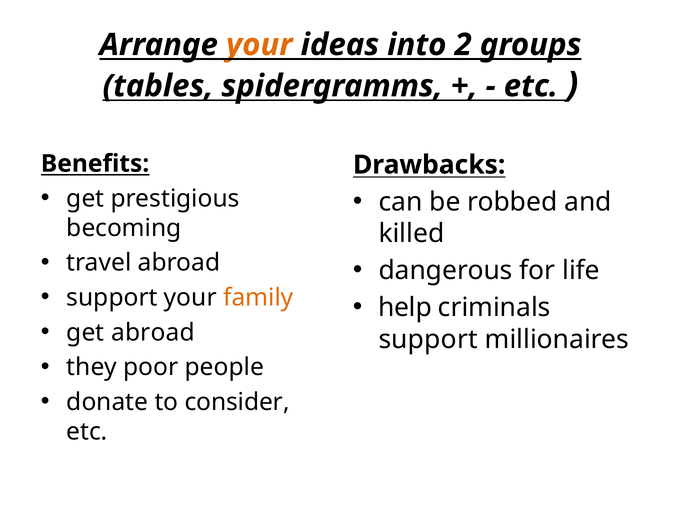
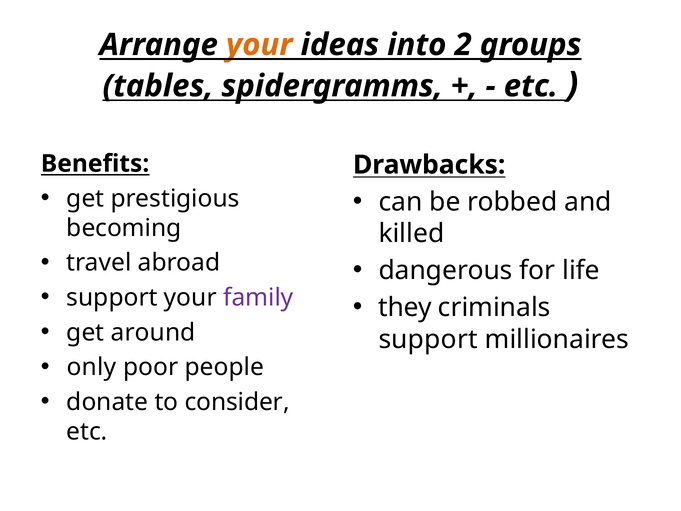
family colour: orange -> purple
help: help -> they
get abroad: abroad -> around
they: they -> only
